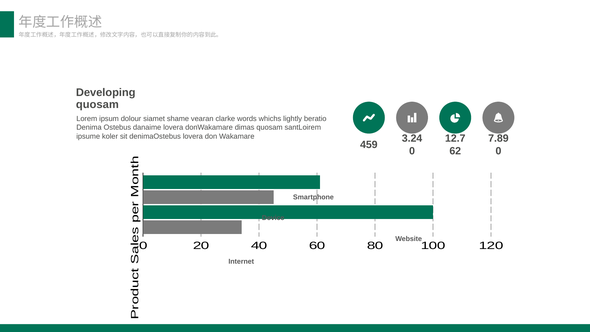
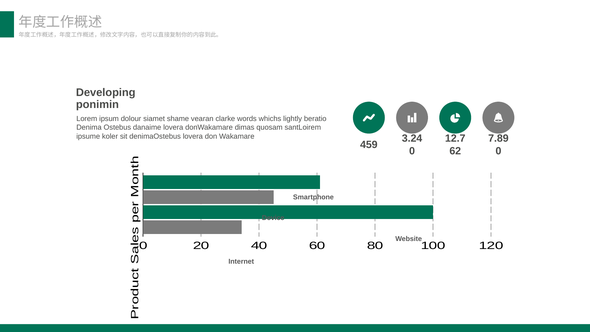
quosam at (97, 104): quosam -> ponimin
